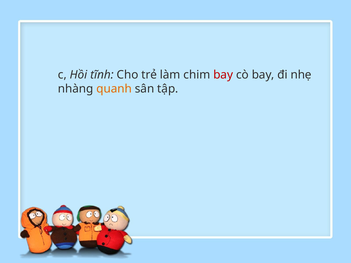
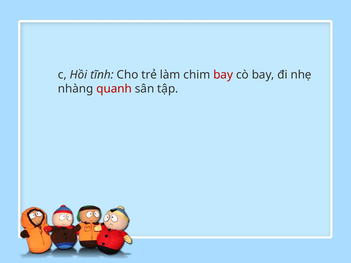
quanh colour: orange -> red
